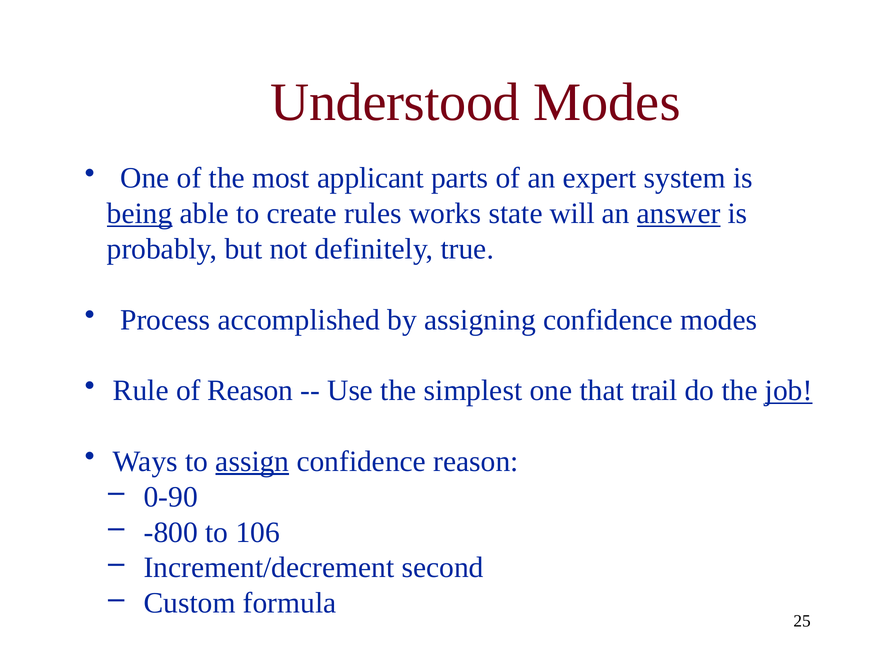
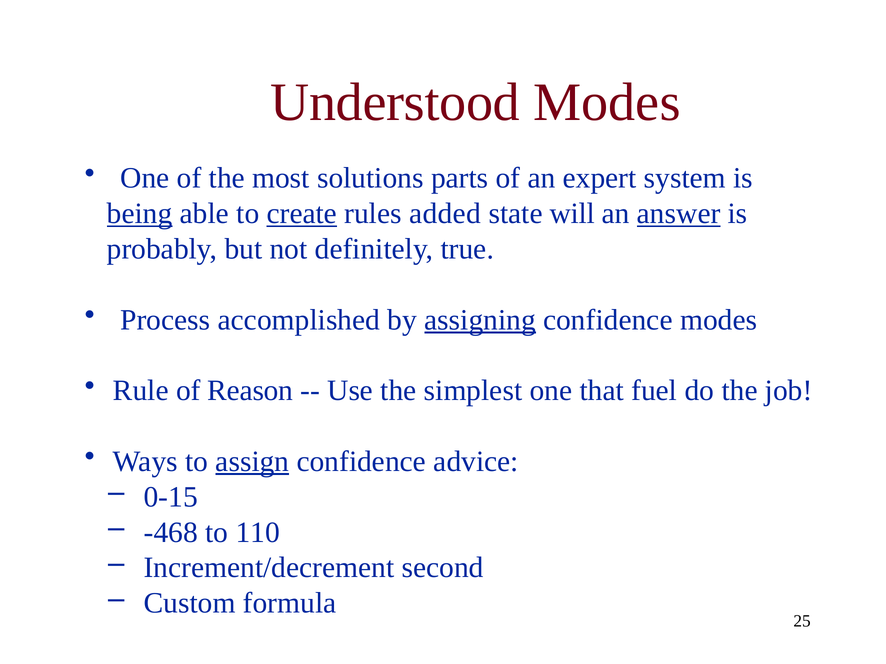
applicant: applicant -> solutions
create underline: none -> present
works: works -> added
assigning underline: none -> present
trail: trail -> fuel
job underline: present -> none
confidence reason: reason -> advice
0-90: 0-90 -> 0-15
-800: -800 -> -468
106: 106 -> 110
